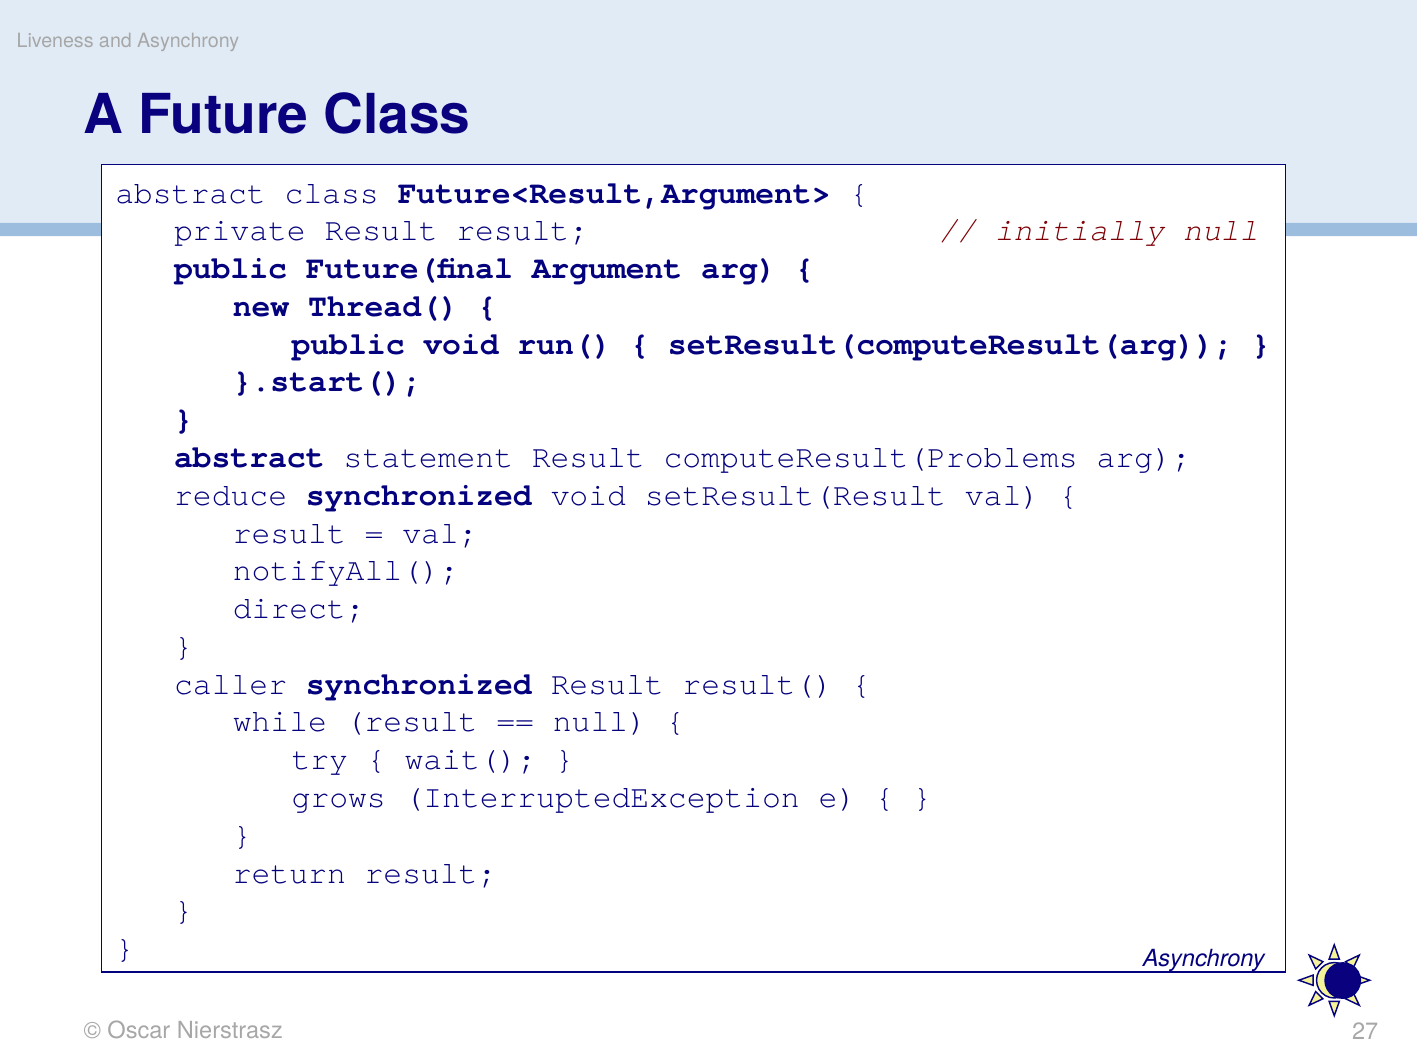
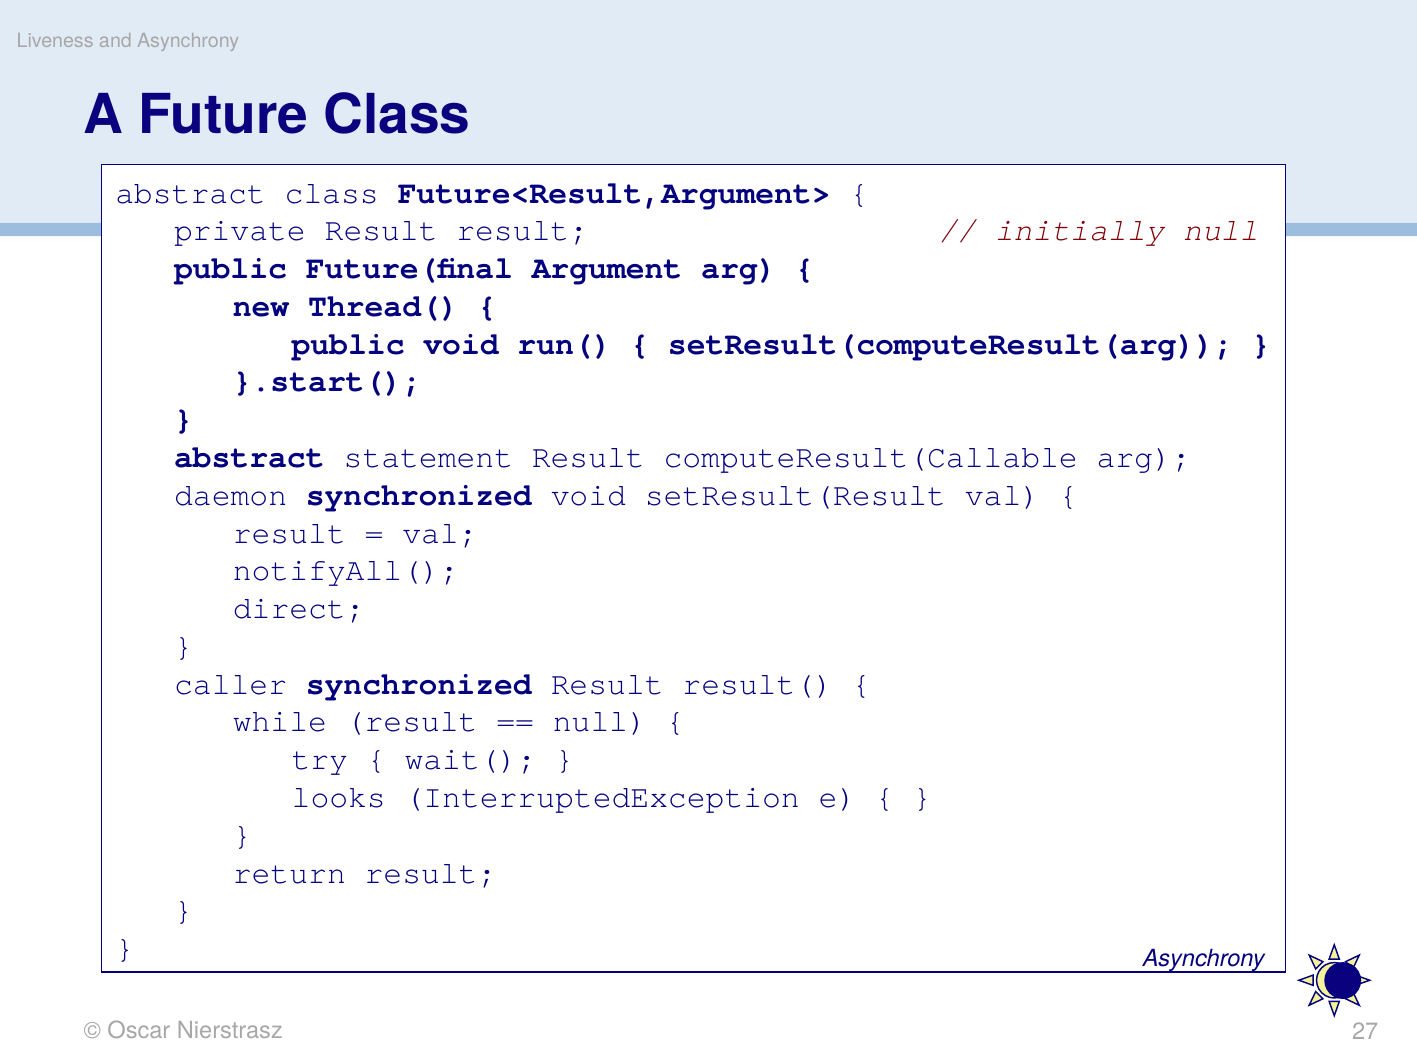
computeResult(Problems: computeResult(Problems -> computeResult(Callable
reduce: reduce -> daemon
grows: grows -> looks
